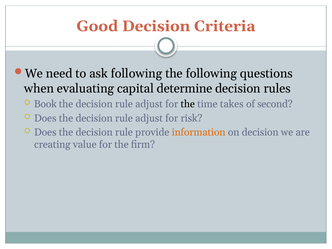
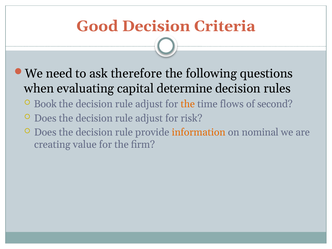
ask following: following -> therefore
the at (188, 104) colour: black -> orange
takes: takes -> flows
on decision: decision -> nominal
